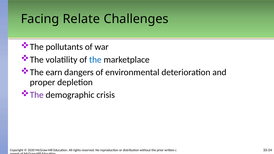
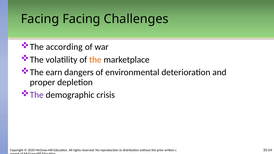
Facing Relate: Relate -> Facing
pollutants: pollutants -> according
the at (95, 60) colour: blue -> orange
